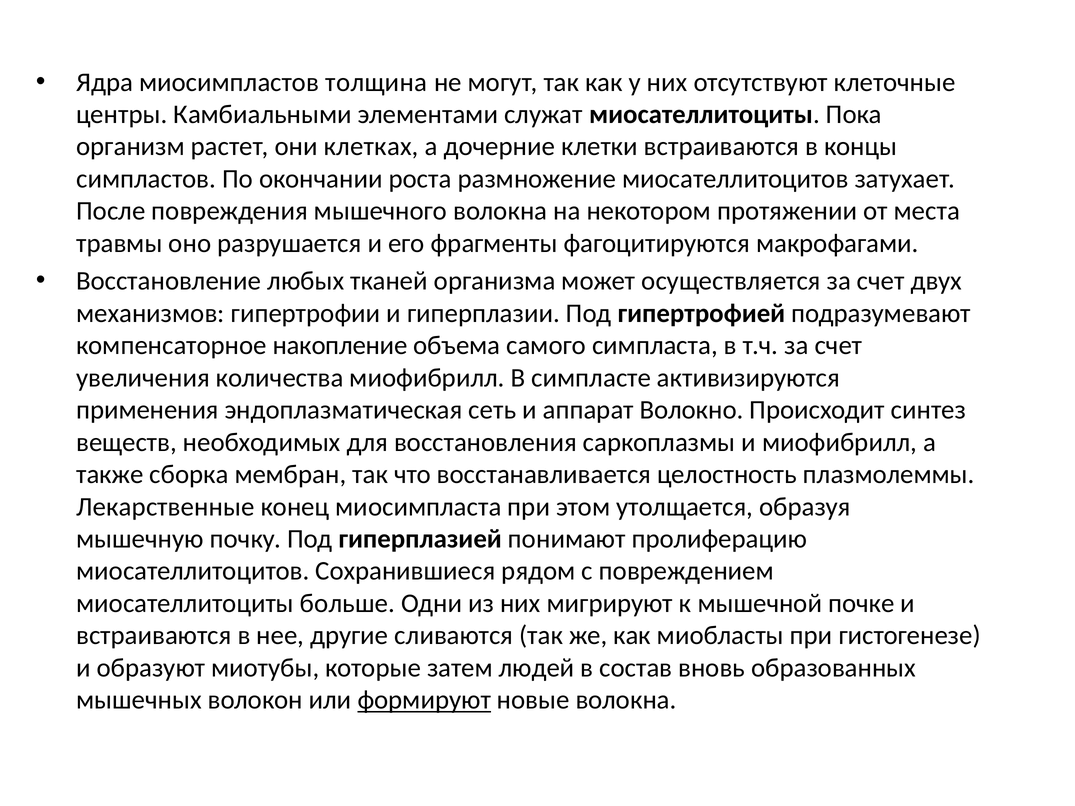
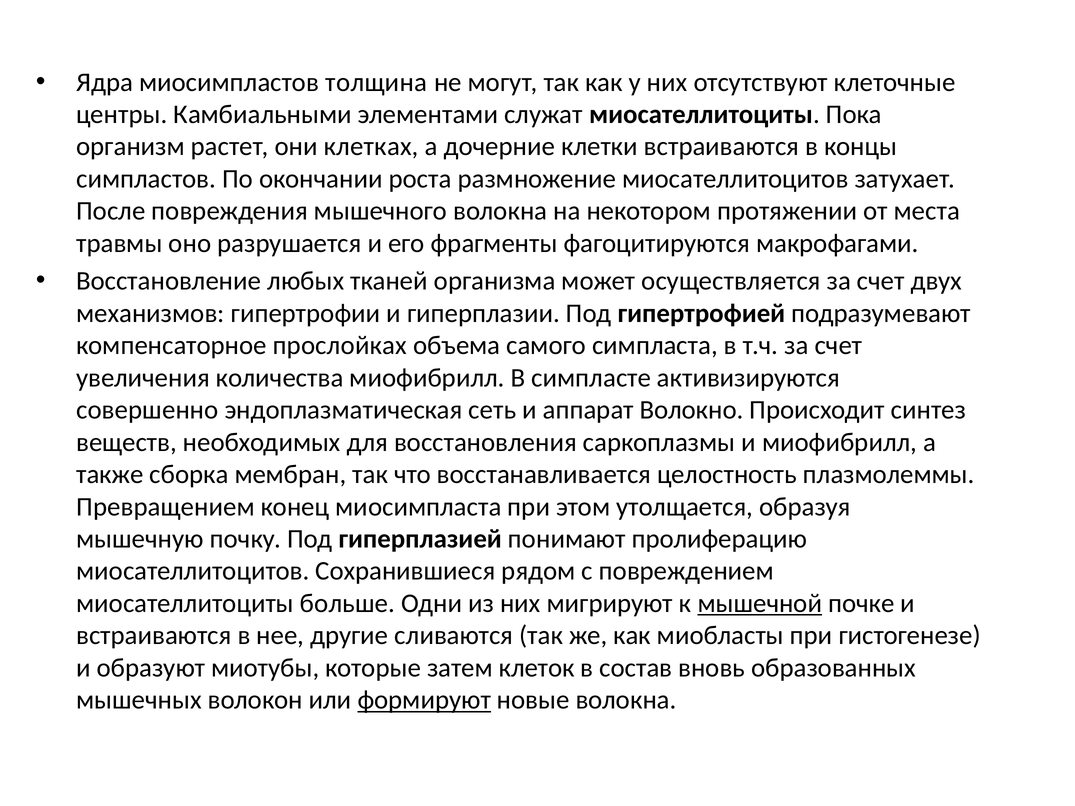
накопление: накопление -> прослойках
применения: применения -> совершенно
Лекарственные: Лекарственные -> Превращением
мышечной underline: none -> present
людей: людей -> клеток
